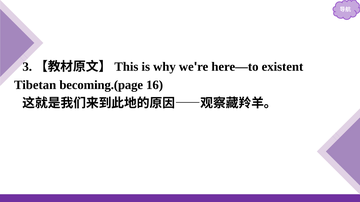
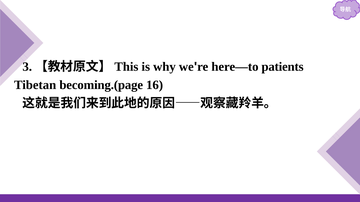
existent: existent -> patients
